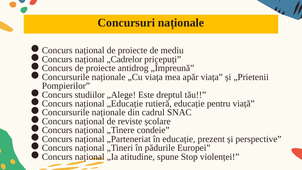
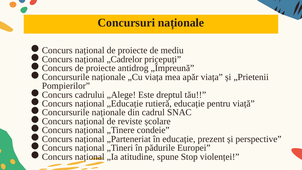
studiilor: studiilor -> cadrului
